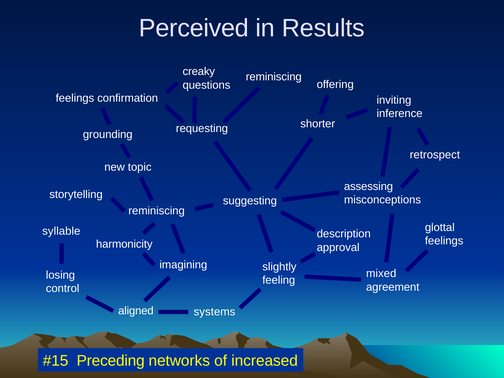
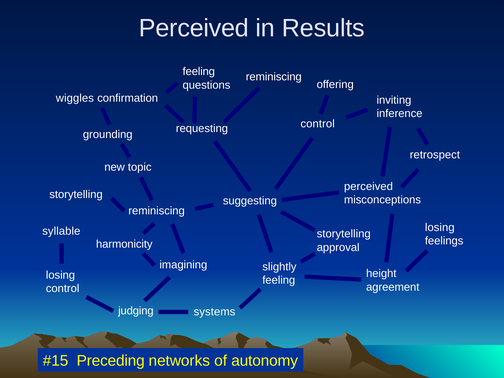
creaky at (199, 72): creaky -> feeling
feelings at (75, 98): feelings -> wiggles
shorter at (318, 124): shorter -> control
assessing at (369, 186): assessing -> perceived
glottal at (440, 227): glottal -> losing
description at (344, 234): description -> storytelling
mixed: mixed -> height
aligned: aligned -> judging
increased: increased -> autonomy
